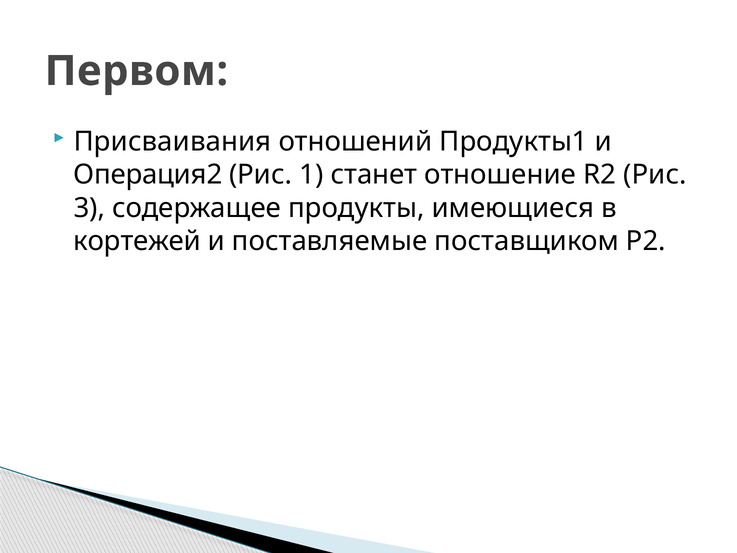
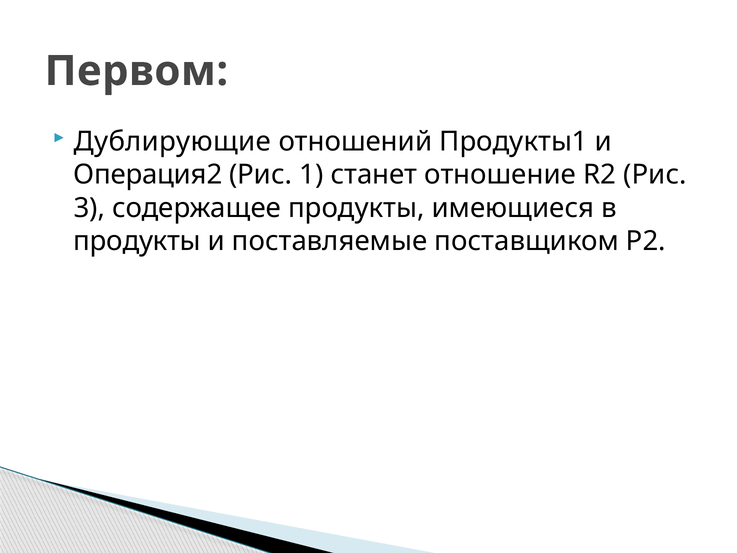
Присваивания: Присваивания -> Дублирующие
кортежей at (137, 241): кортежей -> продукты
